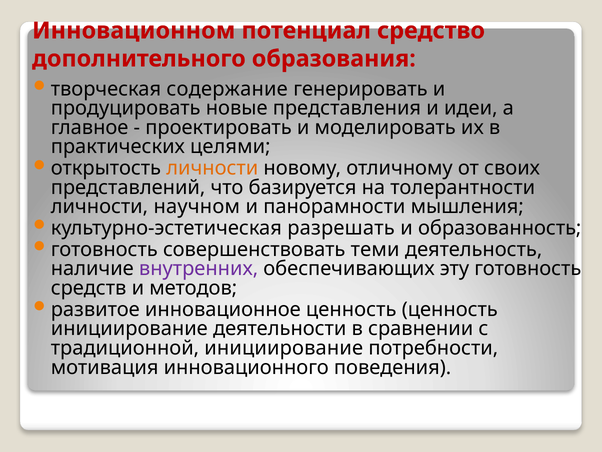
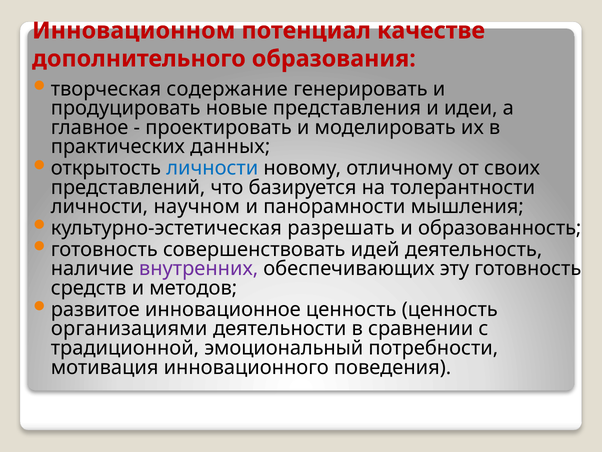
средство: средство -> качестве
целями: целями -> данных
личности at (212, 168) colour: orange -> blue
теми: теми -> идей
инициирование at (129, 328): инициирование -> организациями
традиционной инициирование: инициирование -> эмоциональный
